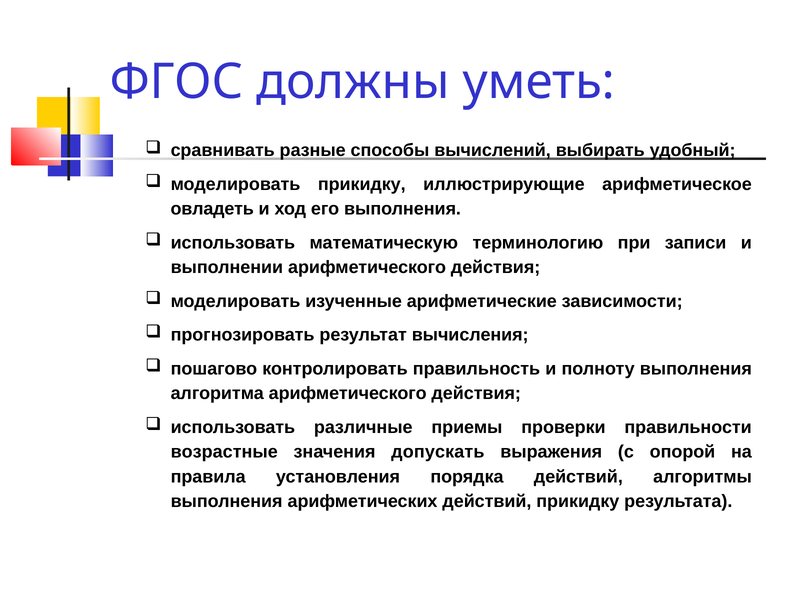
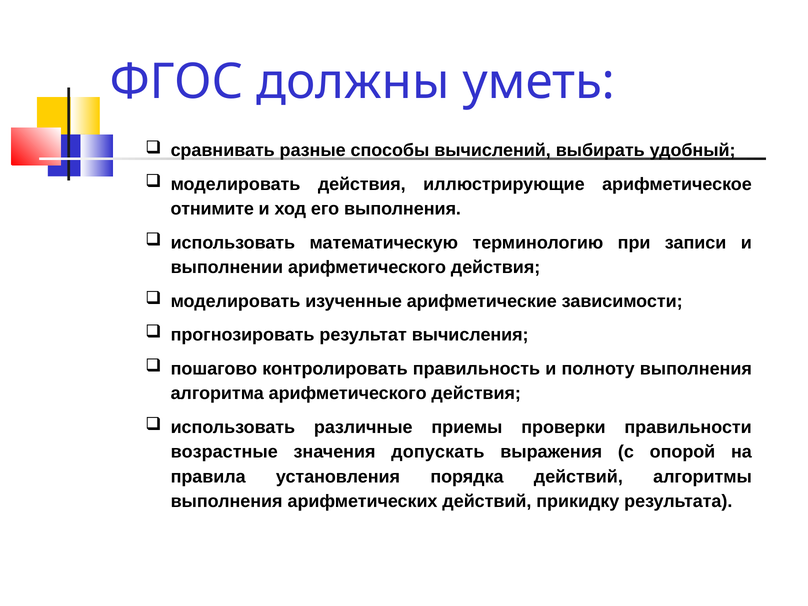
моделировать прикидку: прикидку -> действия
овладеть: овладеть -> отнимите
